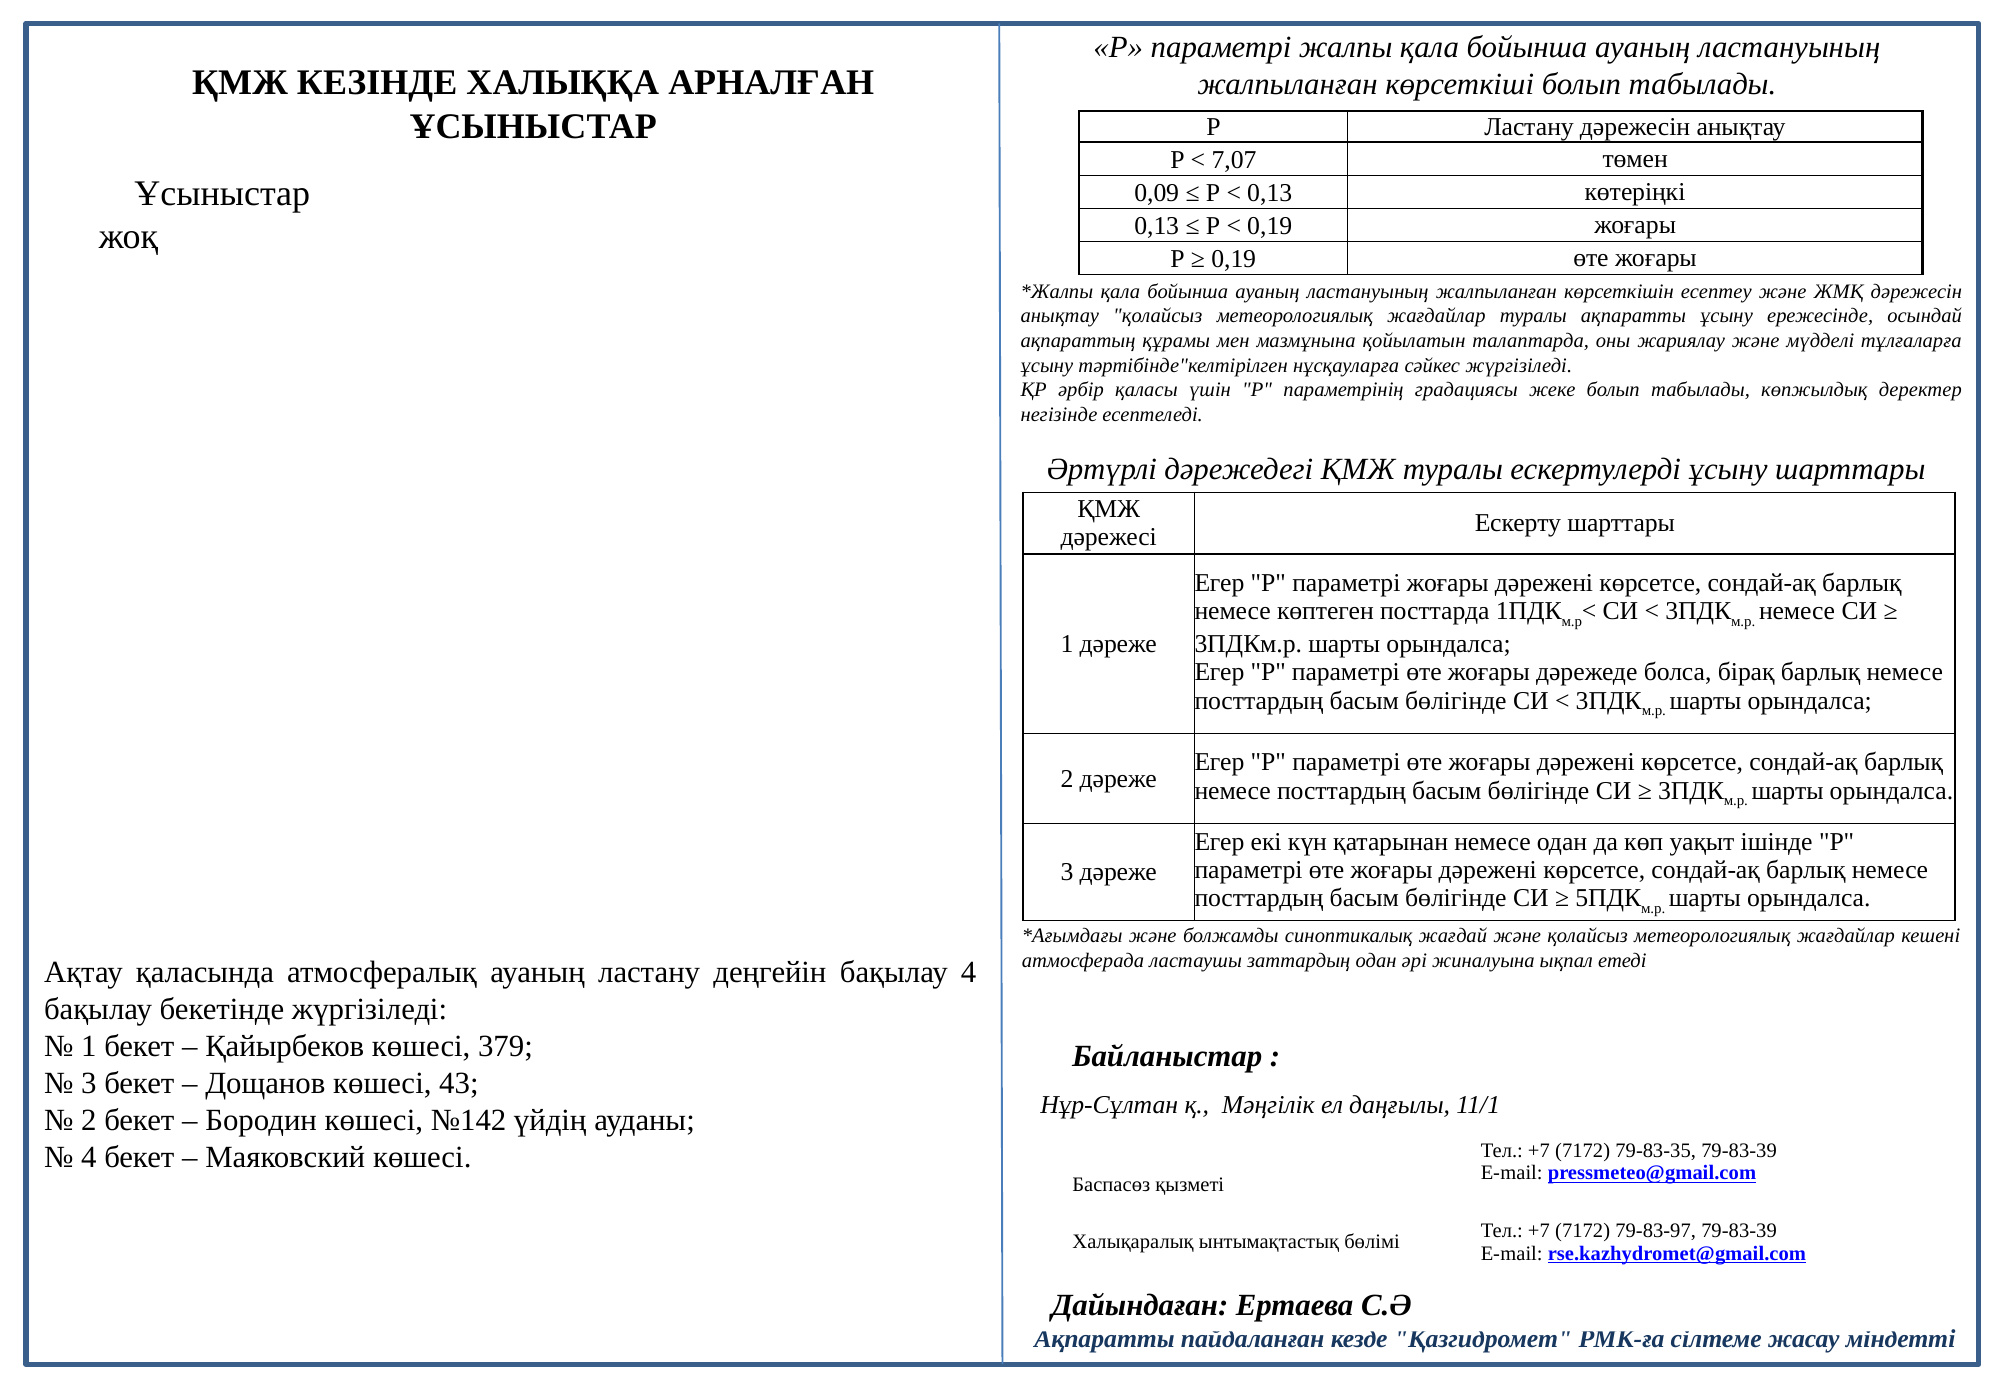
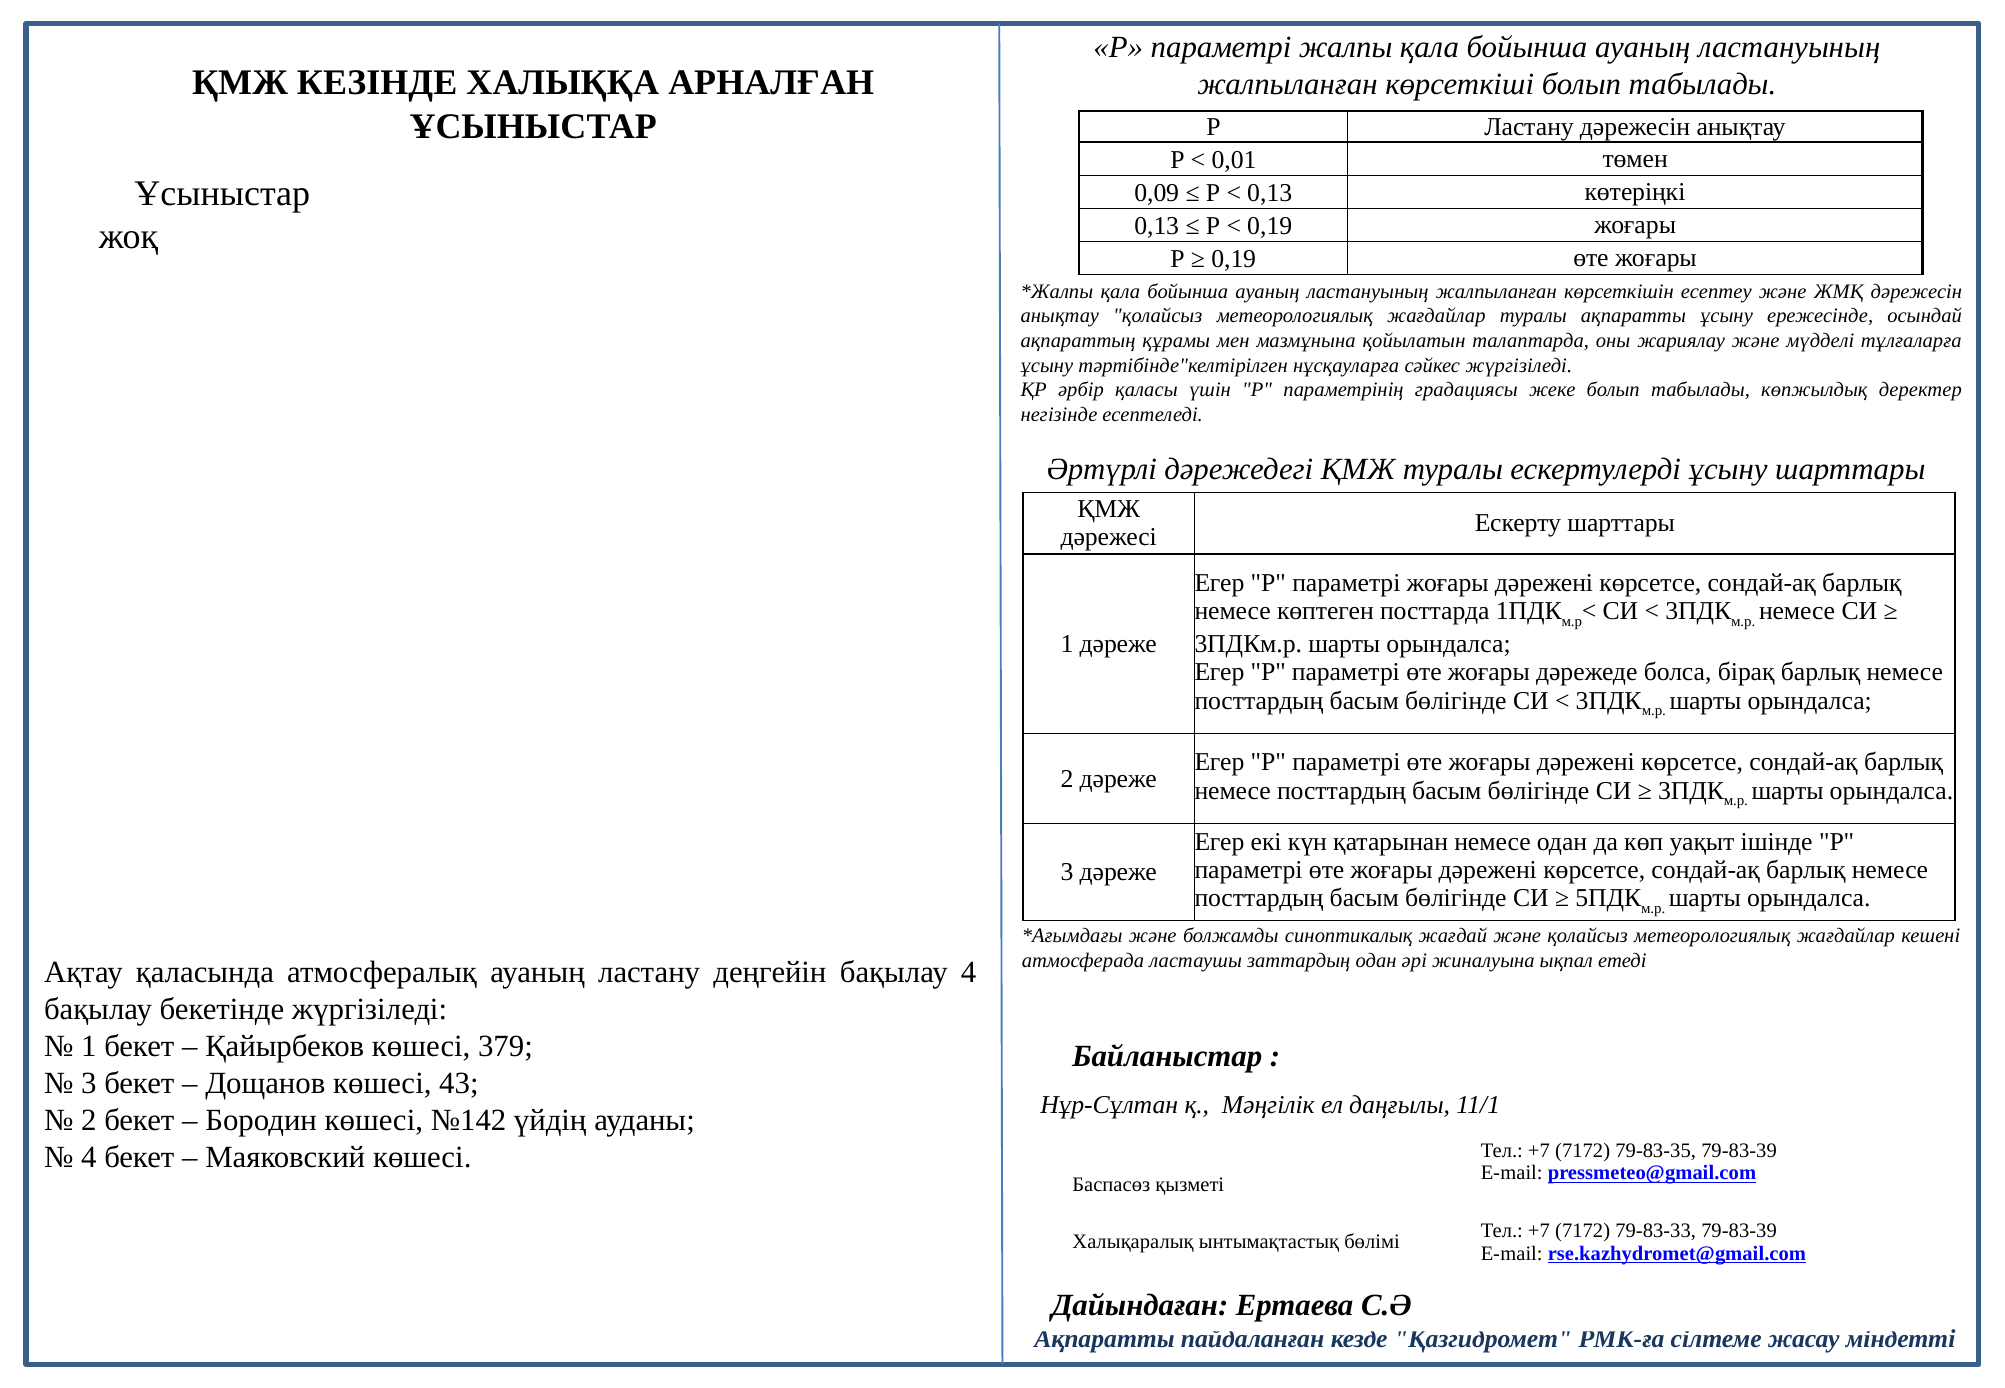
7,07: 7,07 -> 0,01
79-83-97: 79-83-97 -> 79-83-33
